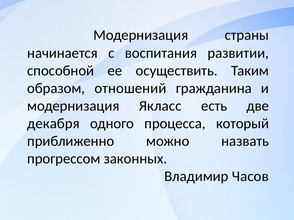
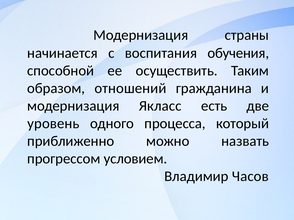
развитии: развитии -> обучения
декабря: декабря -> уровень
законных: законных -> условием
